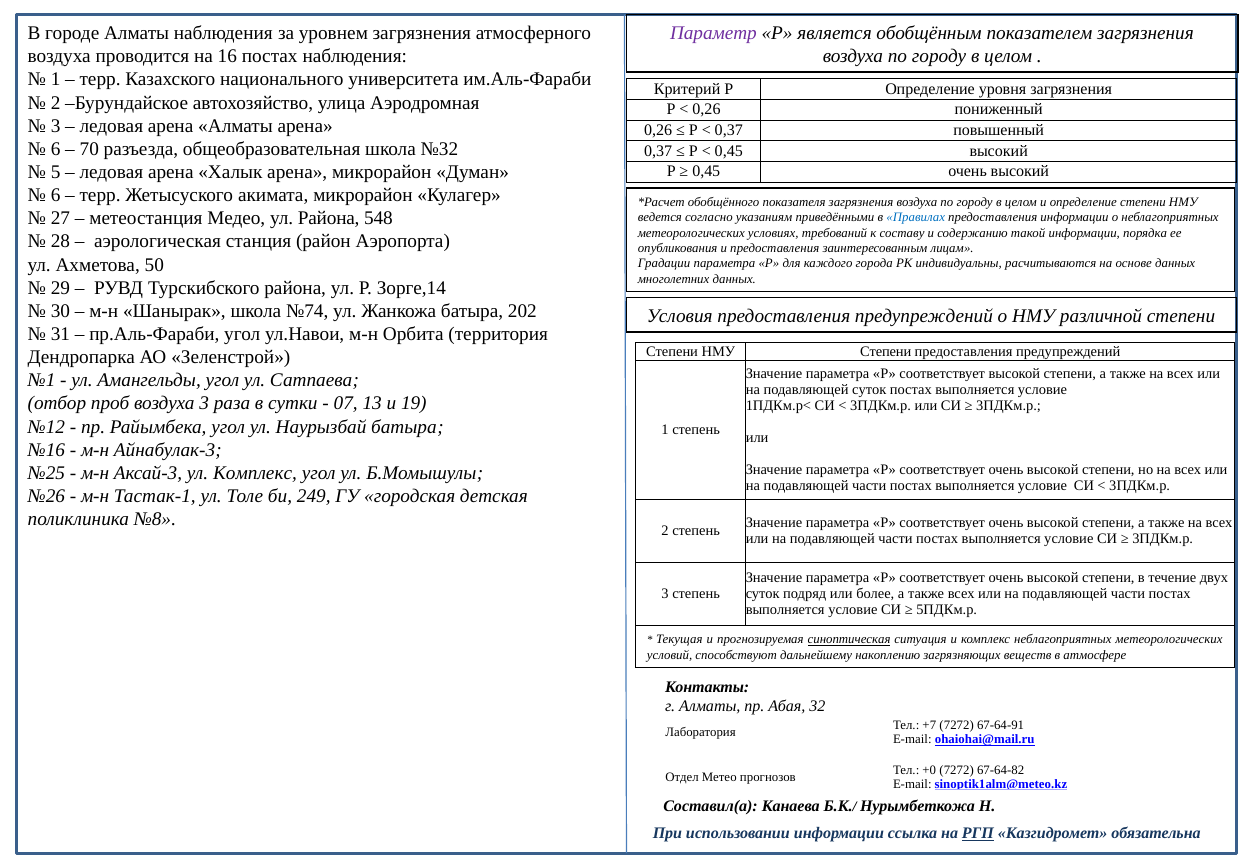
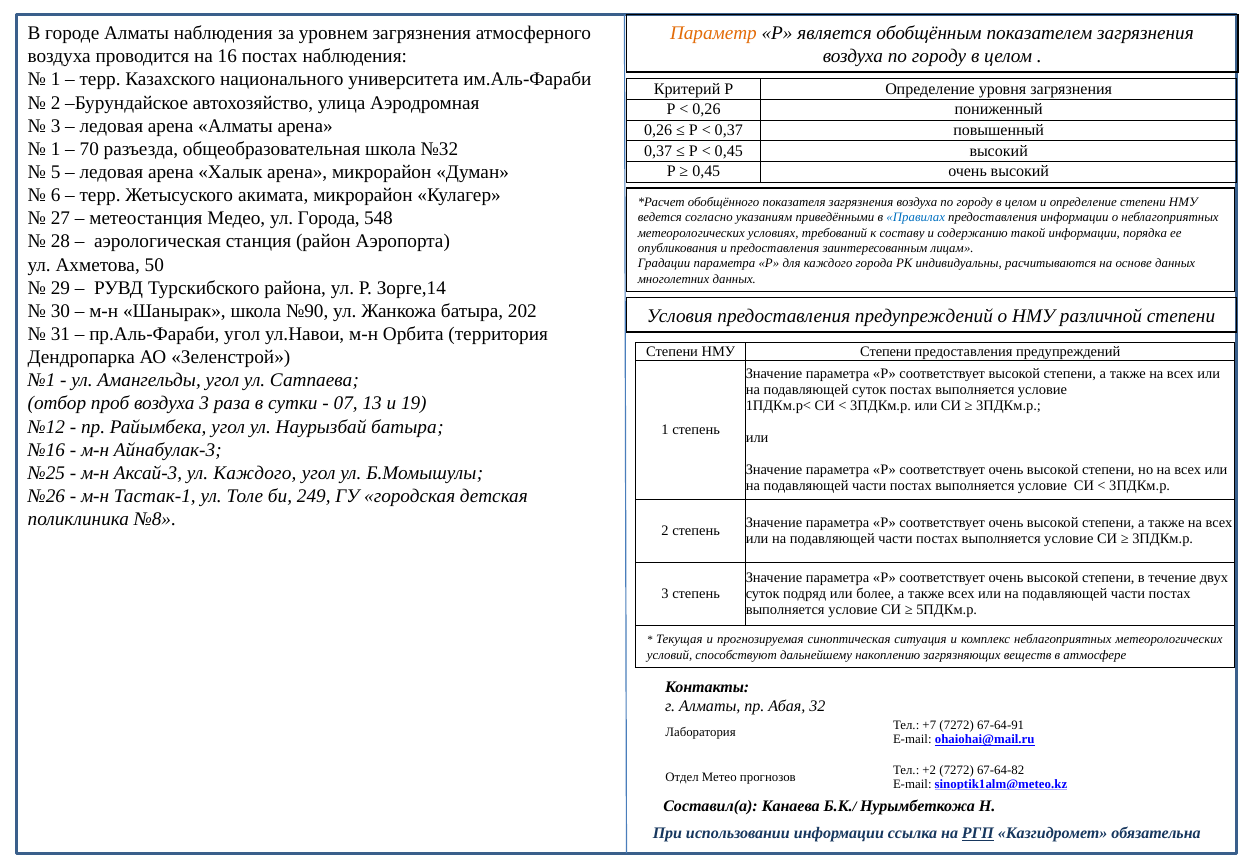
Параметр colour: purple -> orange
6 at (56, 149): 6 -> 1
ул Района: Района -> Города
№74: №74 -> №90
ул Комплекс: Комплекс -> Каждого
синоптическая underline: present -> none
+0: +0 -> +2
